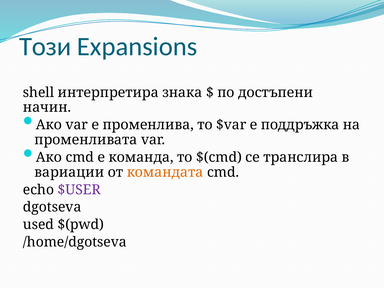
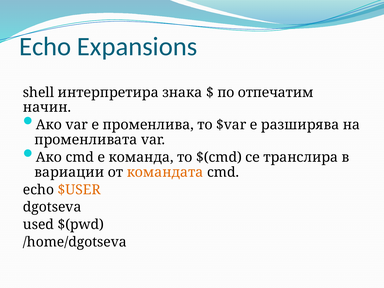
Този at (45, 47): Този -> Echo
достъпени: достъпени -> отпечатим
поддръжка: поддръжка -> разширява
$USER colour: purple -> orange
